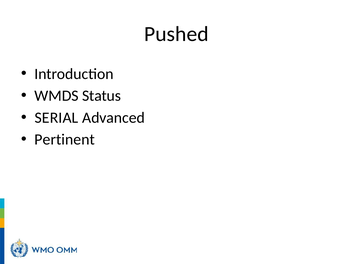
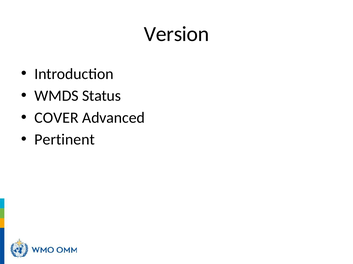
Pushed: Pushed -> Version
SERIAL: SERIAL -> COVER
